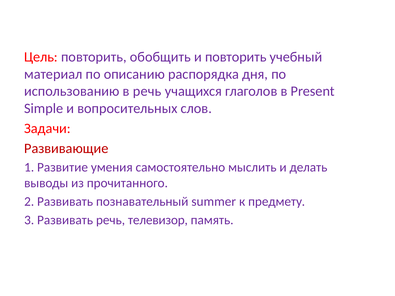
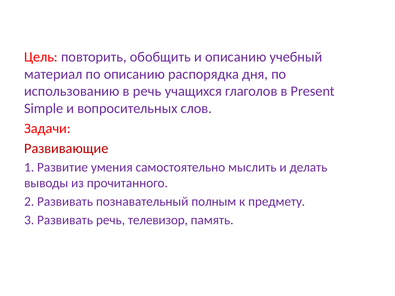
и повторить: повторить -> описанию
summer: summer -> полным
